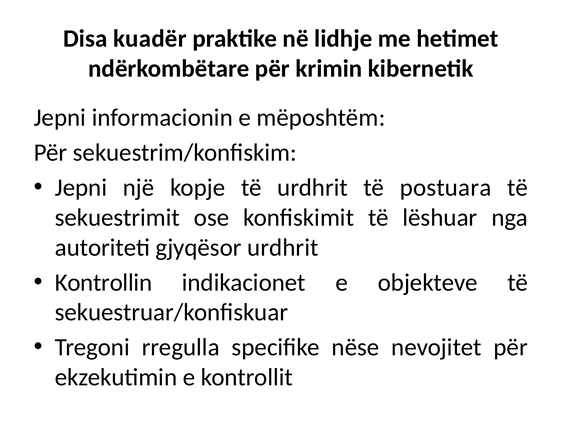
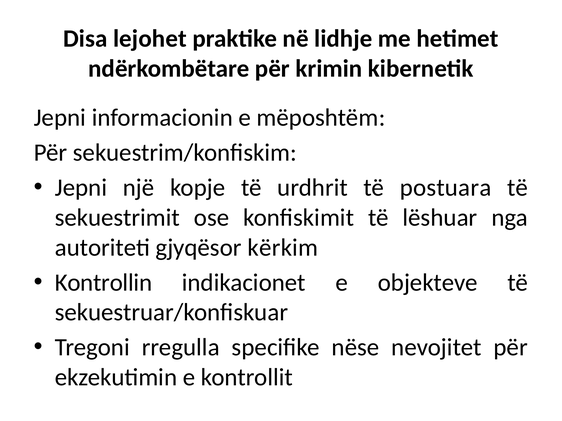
kuadër: kuadër -> lejohet
gjyqësor urdhrit: urdhrit -> kërkim
